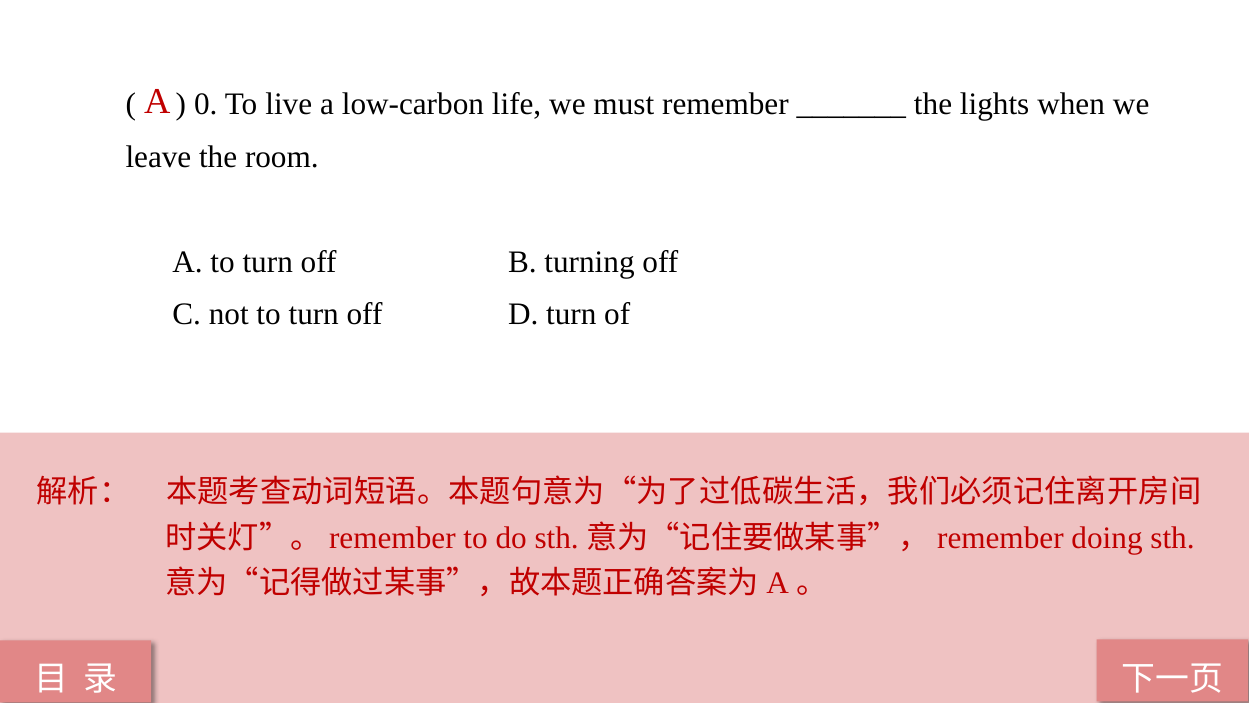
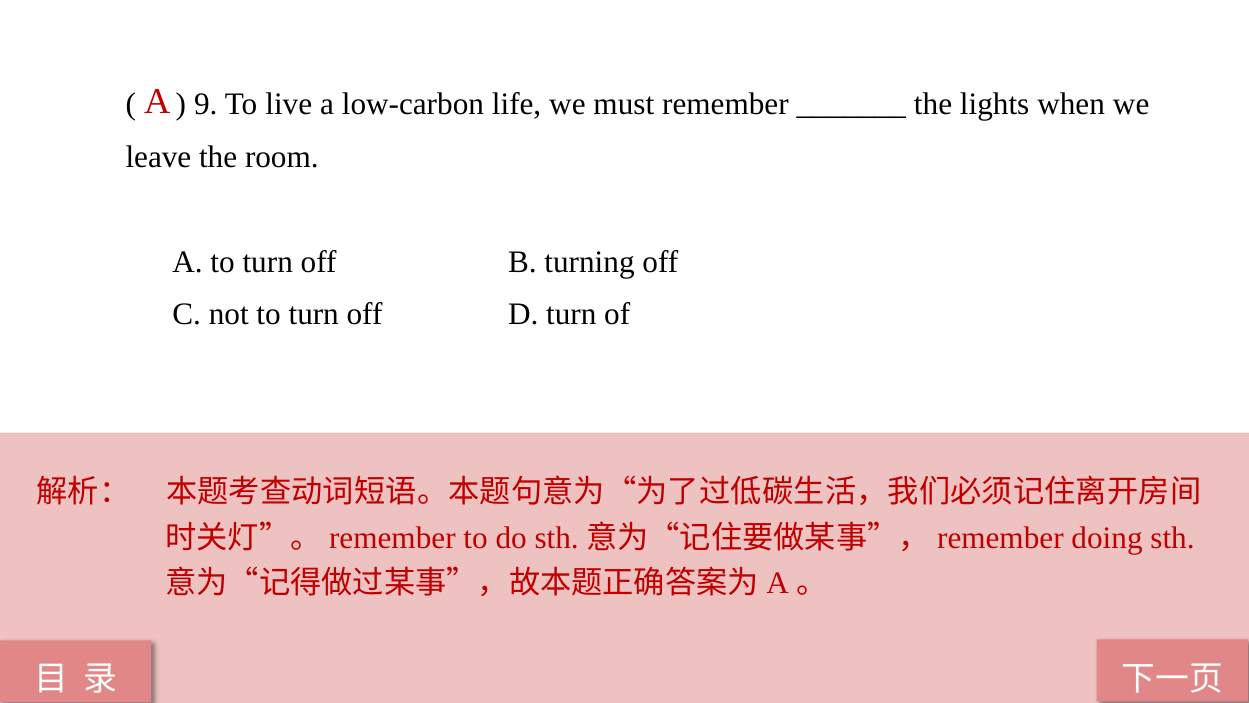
0: 0 -> 9
